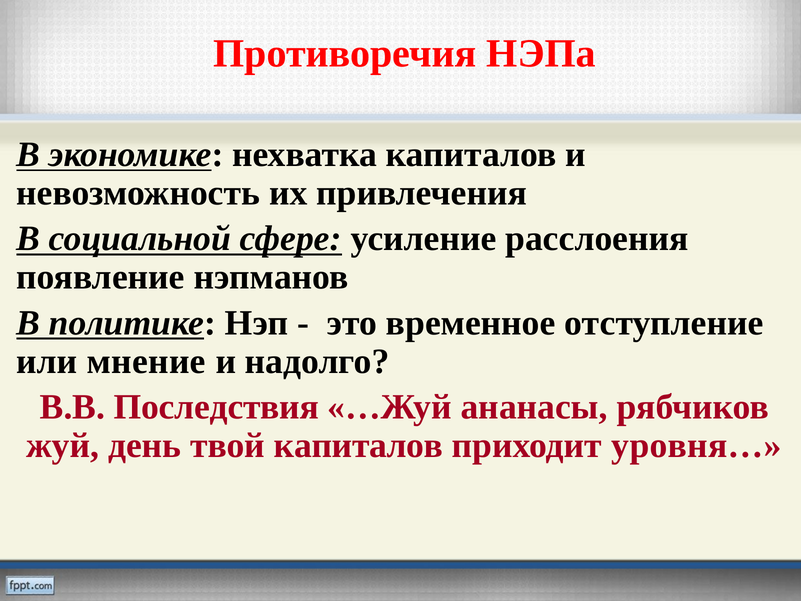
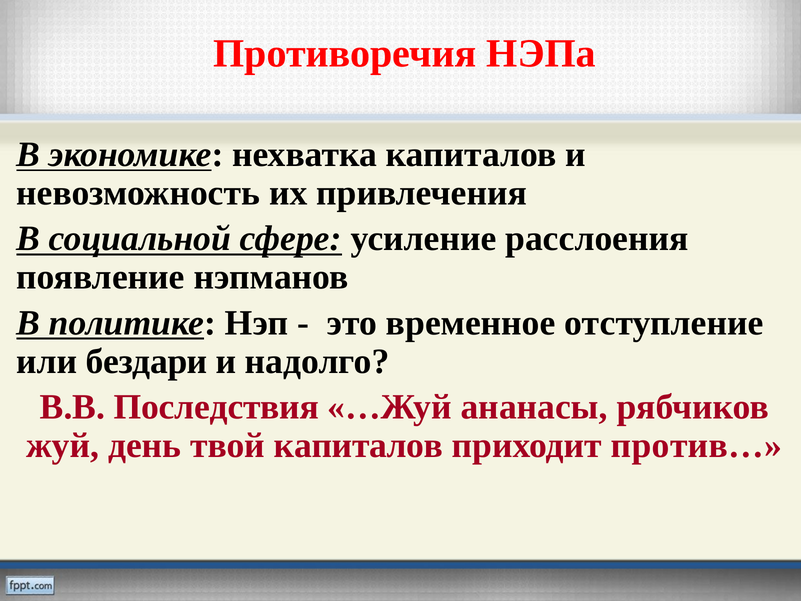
мнение: мнение -> бездари
уровня…: уровня… -> против…
